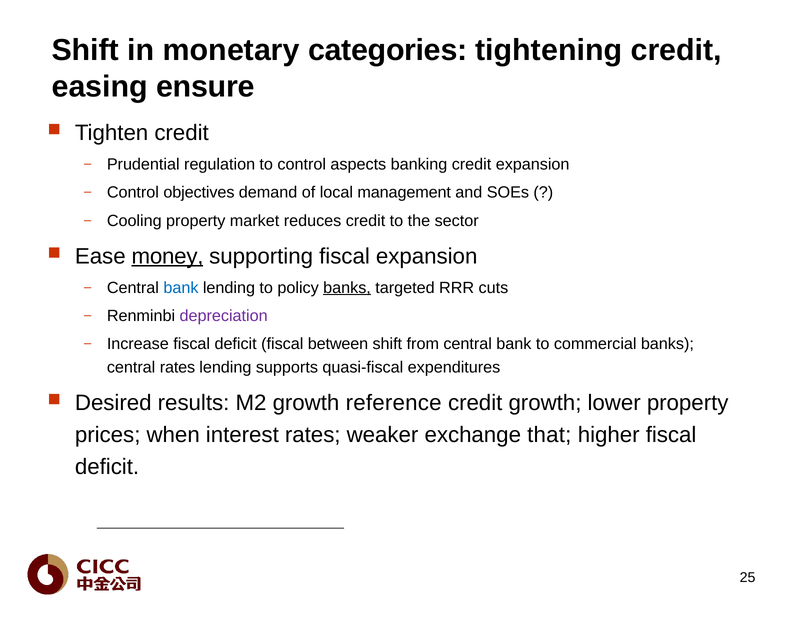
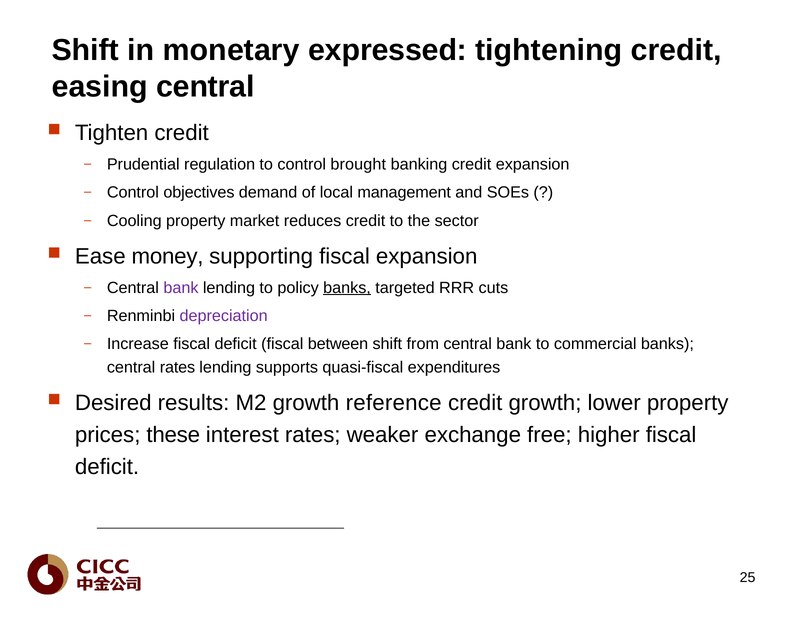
categories: categories -> expressed
easing ensure: ensure -> central
aspects: aspects -> brought
money underline: present -> none
bank at (181, 288) colour: blue -> purple
when: when -> these
that: that -> free
